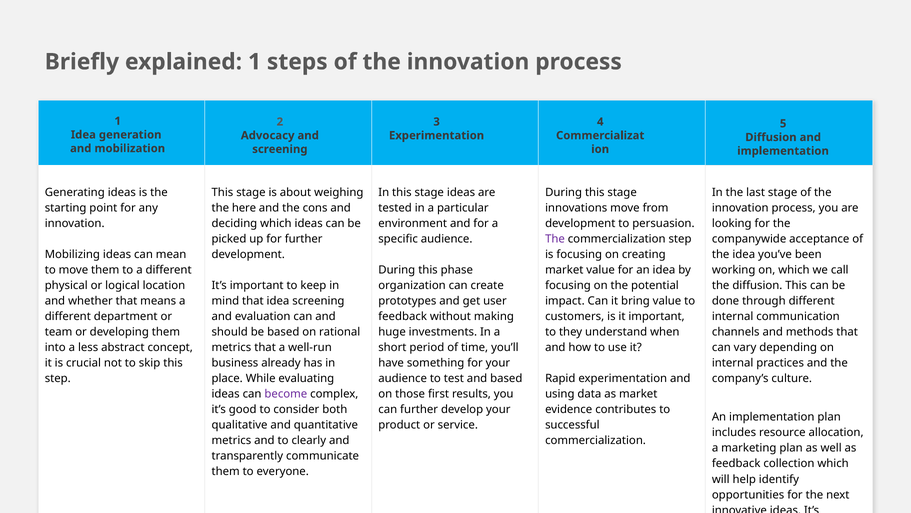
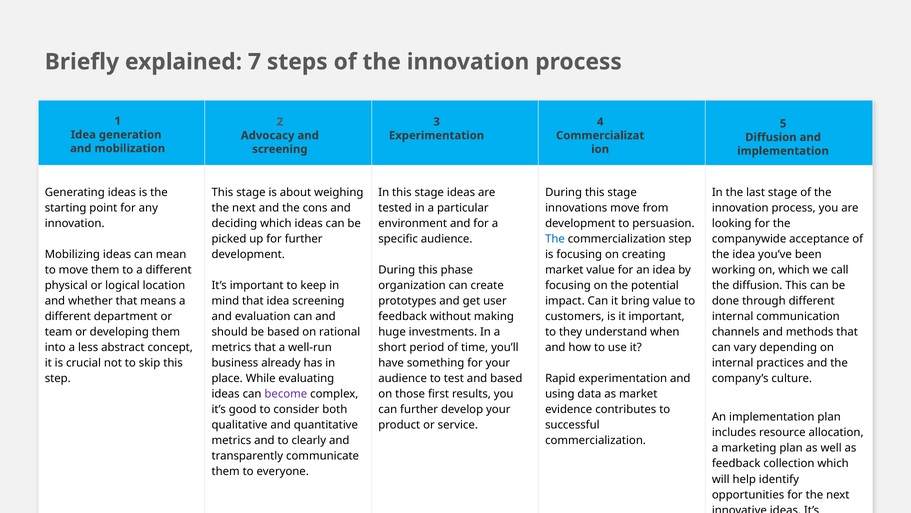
explained 1: 1 -> 7
here at (244, 208): here -> next
The at (555, 239) colour: purple -> blue
